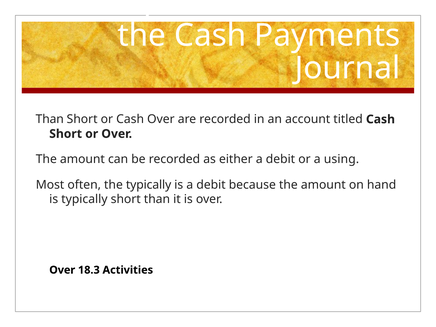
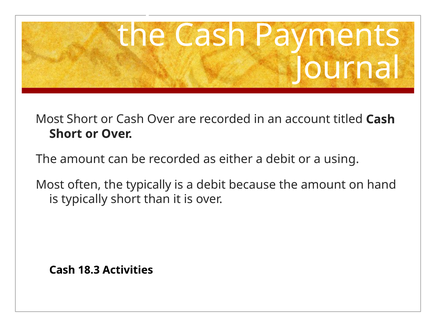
Than at (50, 119): Than -> Most
Over at (62, 270): Over -> Cash
